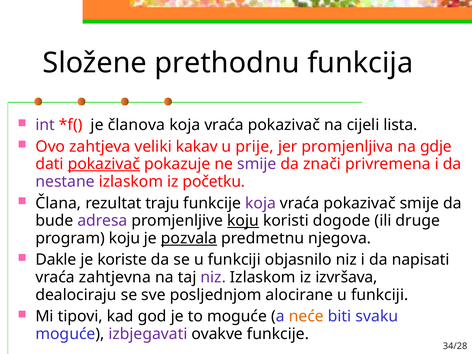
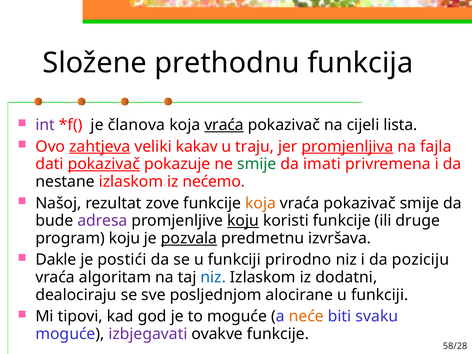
vraća at (224, 125) underline: none -> present
zahtjeva underline: none -> present
prije: prije -> traju
promjenljiva underline: none -> present
gdje: gdje -> fajla
smije at (257, 164) colour: purple -> green
znači: znači -> imati
nestane colour: purple -> black
početku: početku -> nećemo
Člana: Člana -> Našoj
traju: traju -> zove
koja at (261, 203) colour: purple -> orange
koristi dogode: dogode -> funkcije
njegova: njegova -> izvršava
koriste: koriste -> postići
objasnilo: objasnilo -> prirodno
napisati: napisati -> poziciju
zahtjevna: zahtjevna -> algoritam
niz at (213, 277) colour: purple -> blue
izvršava: izvršava -> dodatni
34/28: 34/28 -> 58/28
